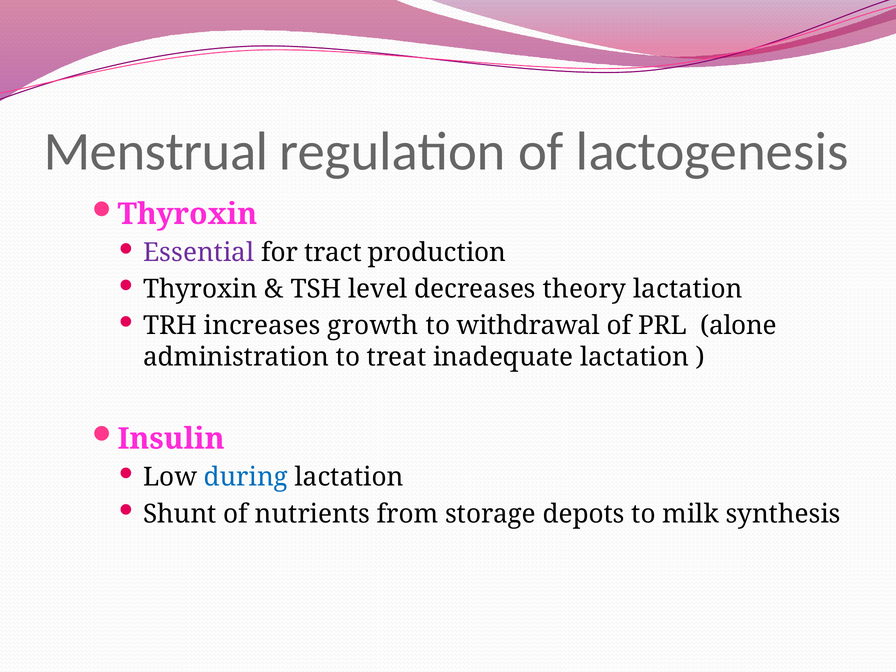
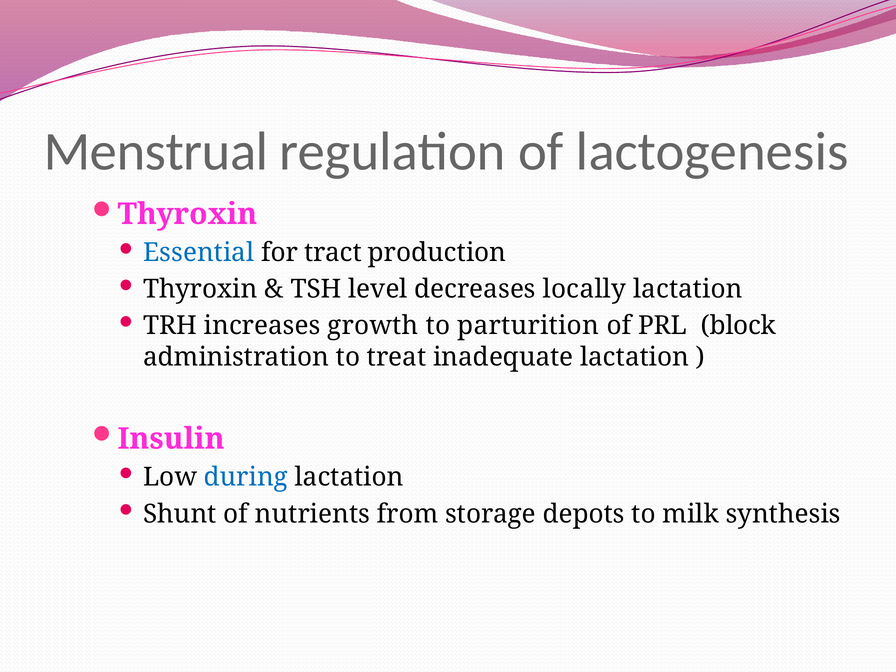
Essential colour: purple -> blue
theory: theory -> locally
withdrawal: withdrawal -> parturition
alone: alone -> block
